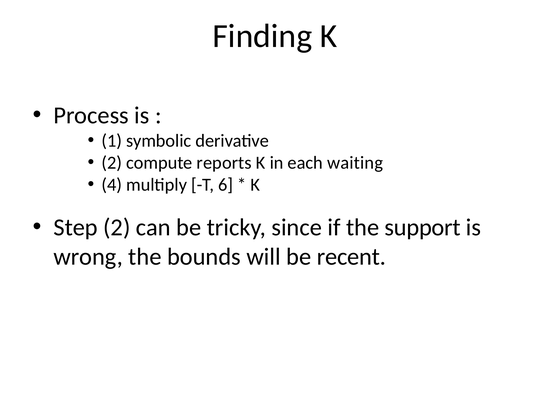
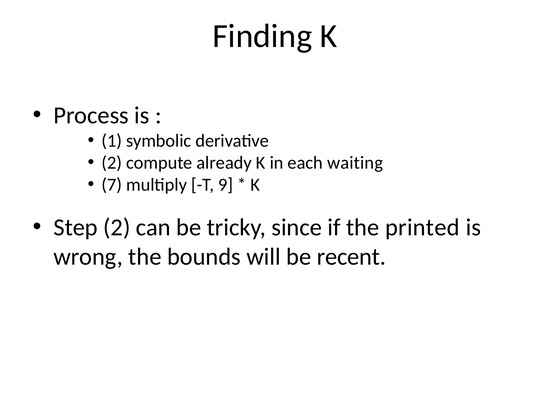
reports: reports -> already
4: 4 -> 7
6: 6 -> 9
support: support -> printed
